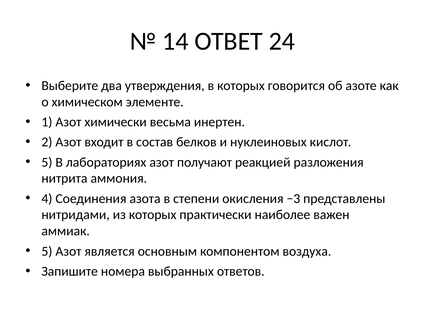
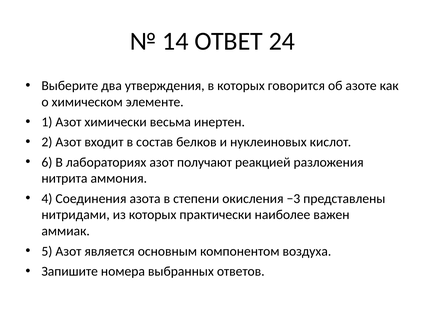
5 at (47, 162): 5 -> 6
